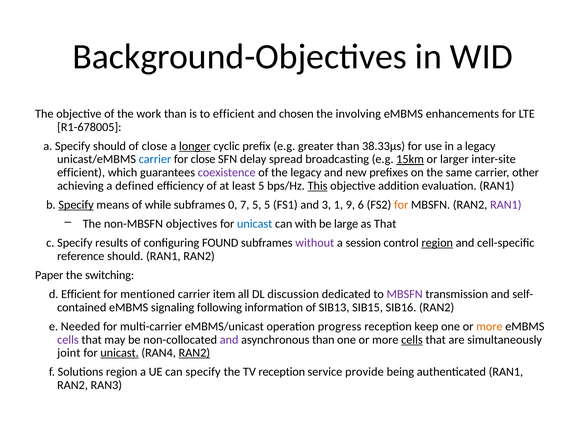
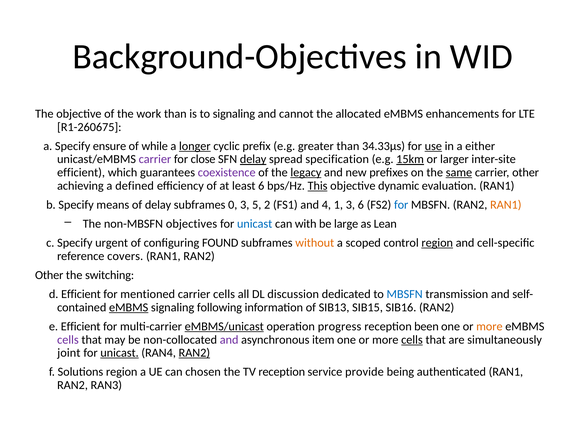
to efficient: efficient -> signaling
chosen: chosen -> cannot
involving: involving -> allocated
R1-678005: R1-678005 -> R1-260675
Specify should: should -> ensure
of close: close -> while
38.33µs: 38.33µs -> 34.33µs
use underline: none -> present
a legacy: legacy -> either
carrier at (155, 159) colour: blue -> purple
delay at (253, 159) underline: none -> present
broadcasting: broadcasting -> specification
legacy at (306, 172) underline: none -> present
same underline: none -> present
least 5: 5 -> 6
addition: addition -> dynamic
Specify at (76, 205) underline: present -> none
of while: while -> delay
0 7: 7 -> 3
5 5: 5 -> 2
3: 3 -> 4
1 9: 9 -> 3
for at (401, 205) colour: orange -> blue
RAN1 at (506, 205) colour: purple -> orange
as That: That -> Lean
results: results -> urgent
without colour: purple -> orange
session: session -> scoped
reference should: should -> covers
Paper at (49, 275): Paper -> Other
carrier item: item -> cells
MBSFN at (405, 294) colour: purple -> blue
eMBMS at (129, 307) underline: none -> present
e Needed: Needed -> Efficient
eMBMS/unicast underline: none -> present
keep: keep -> been
asynchronous than: than -> item
can specify: specify -> chosen
